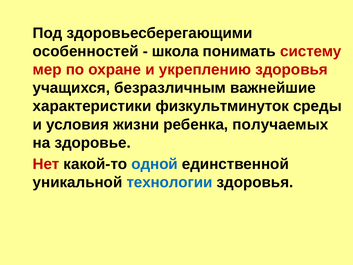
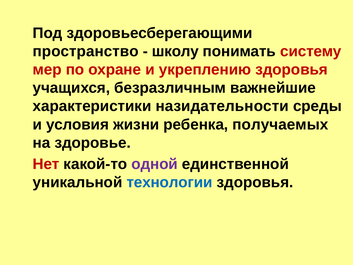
особенностей: особенностей -> пространство
школа: школа -> школу
физкультминуток: физкультминуток -> назидательности
одной colour: blue -> purple
